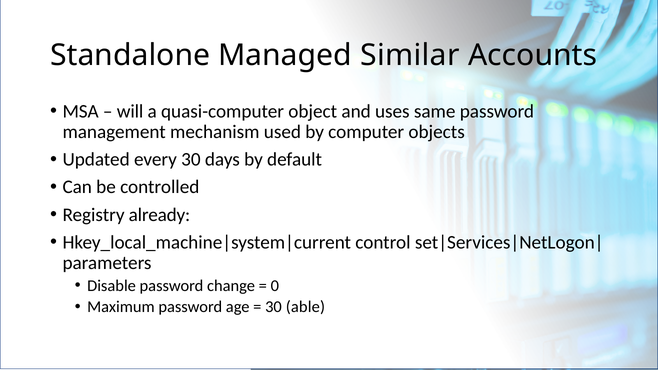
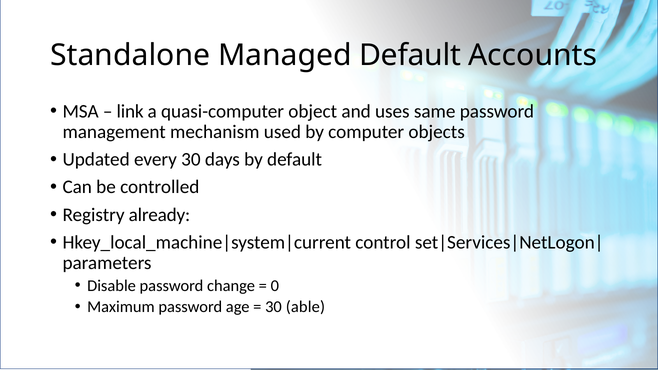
Managed Similar: Similar -> Default
will: will -> link
